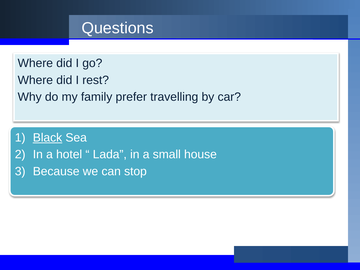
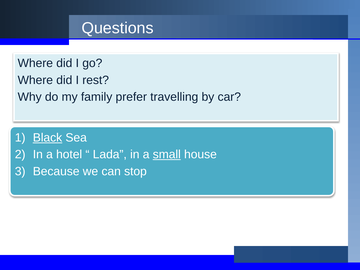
small underline: none -> present
